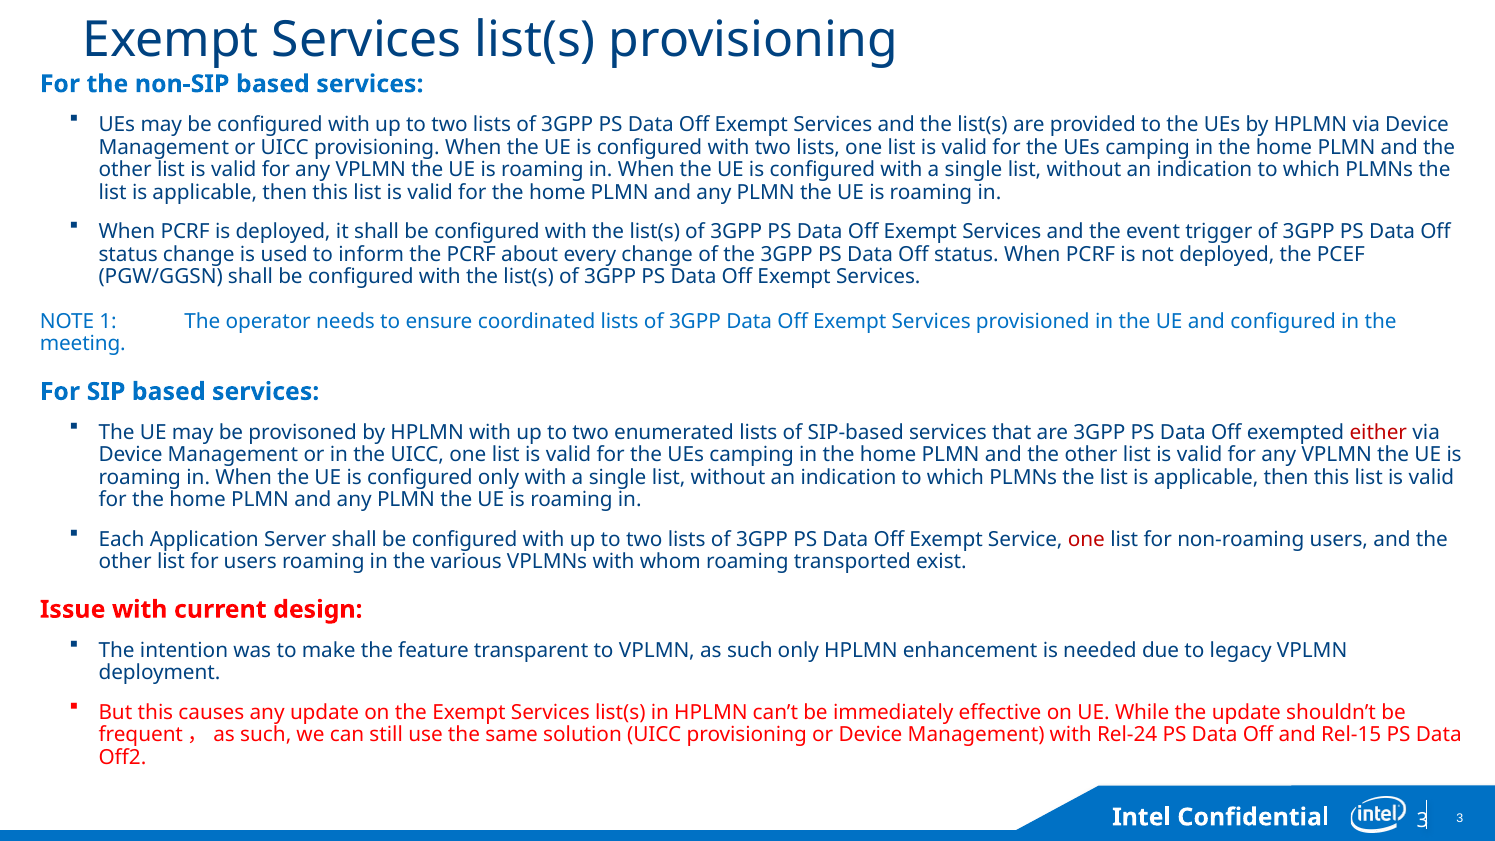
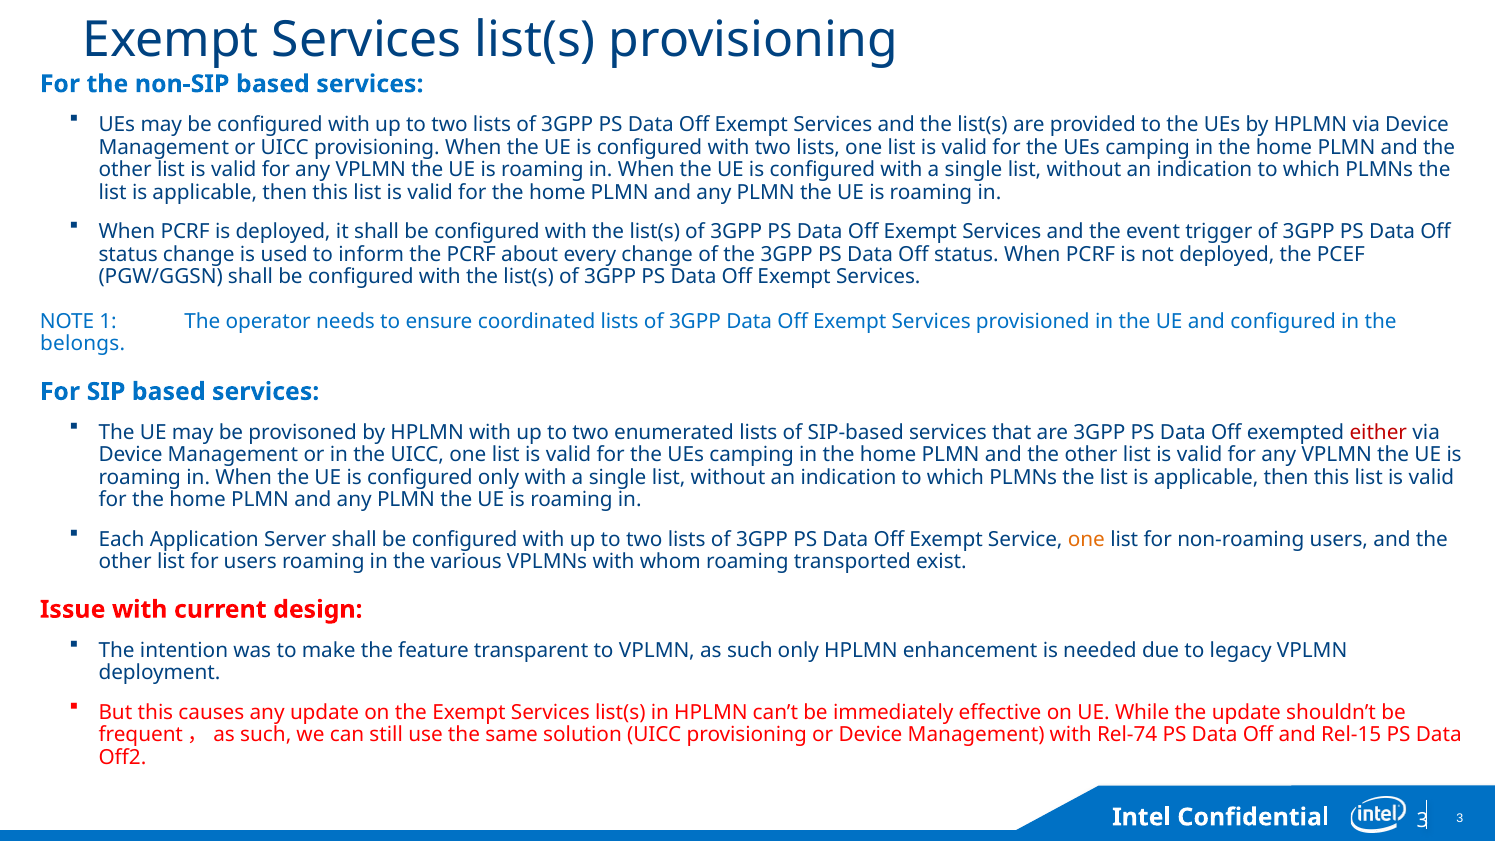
meeting: meeting -> belongs
one at (1086, 539) colour: red -> orange
Rel-24: Rel-24 -> Rel-74
